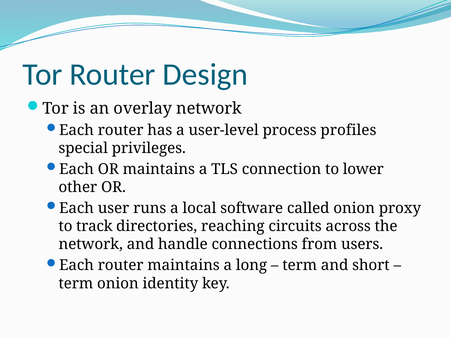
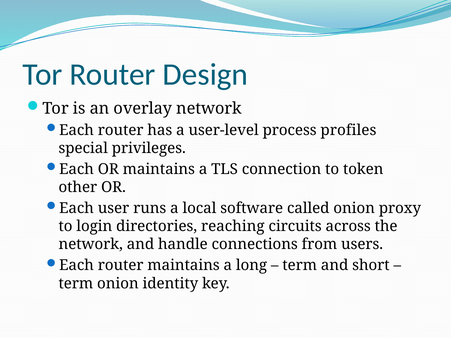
lower: lower -> token
track: track -> login
